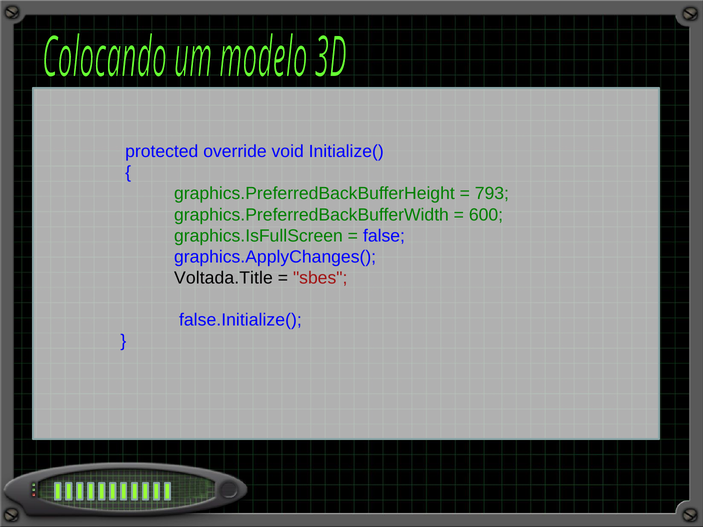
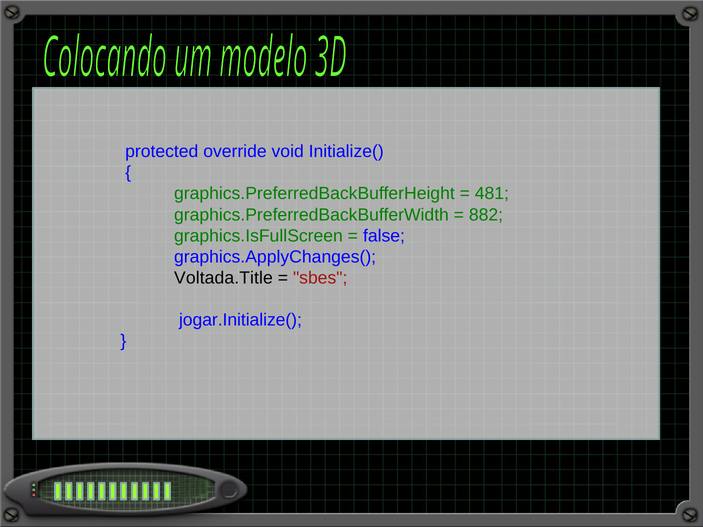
793: 793 -> 481
600: 600 -> 882
false.Initialize(: false.Initialize( -> jogar.Initialize(
